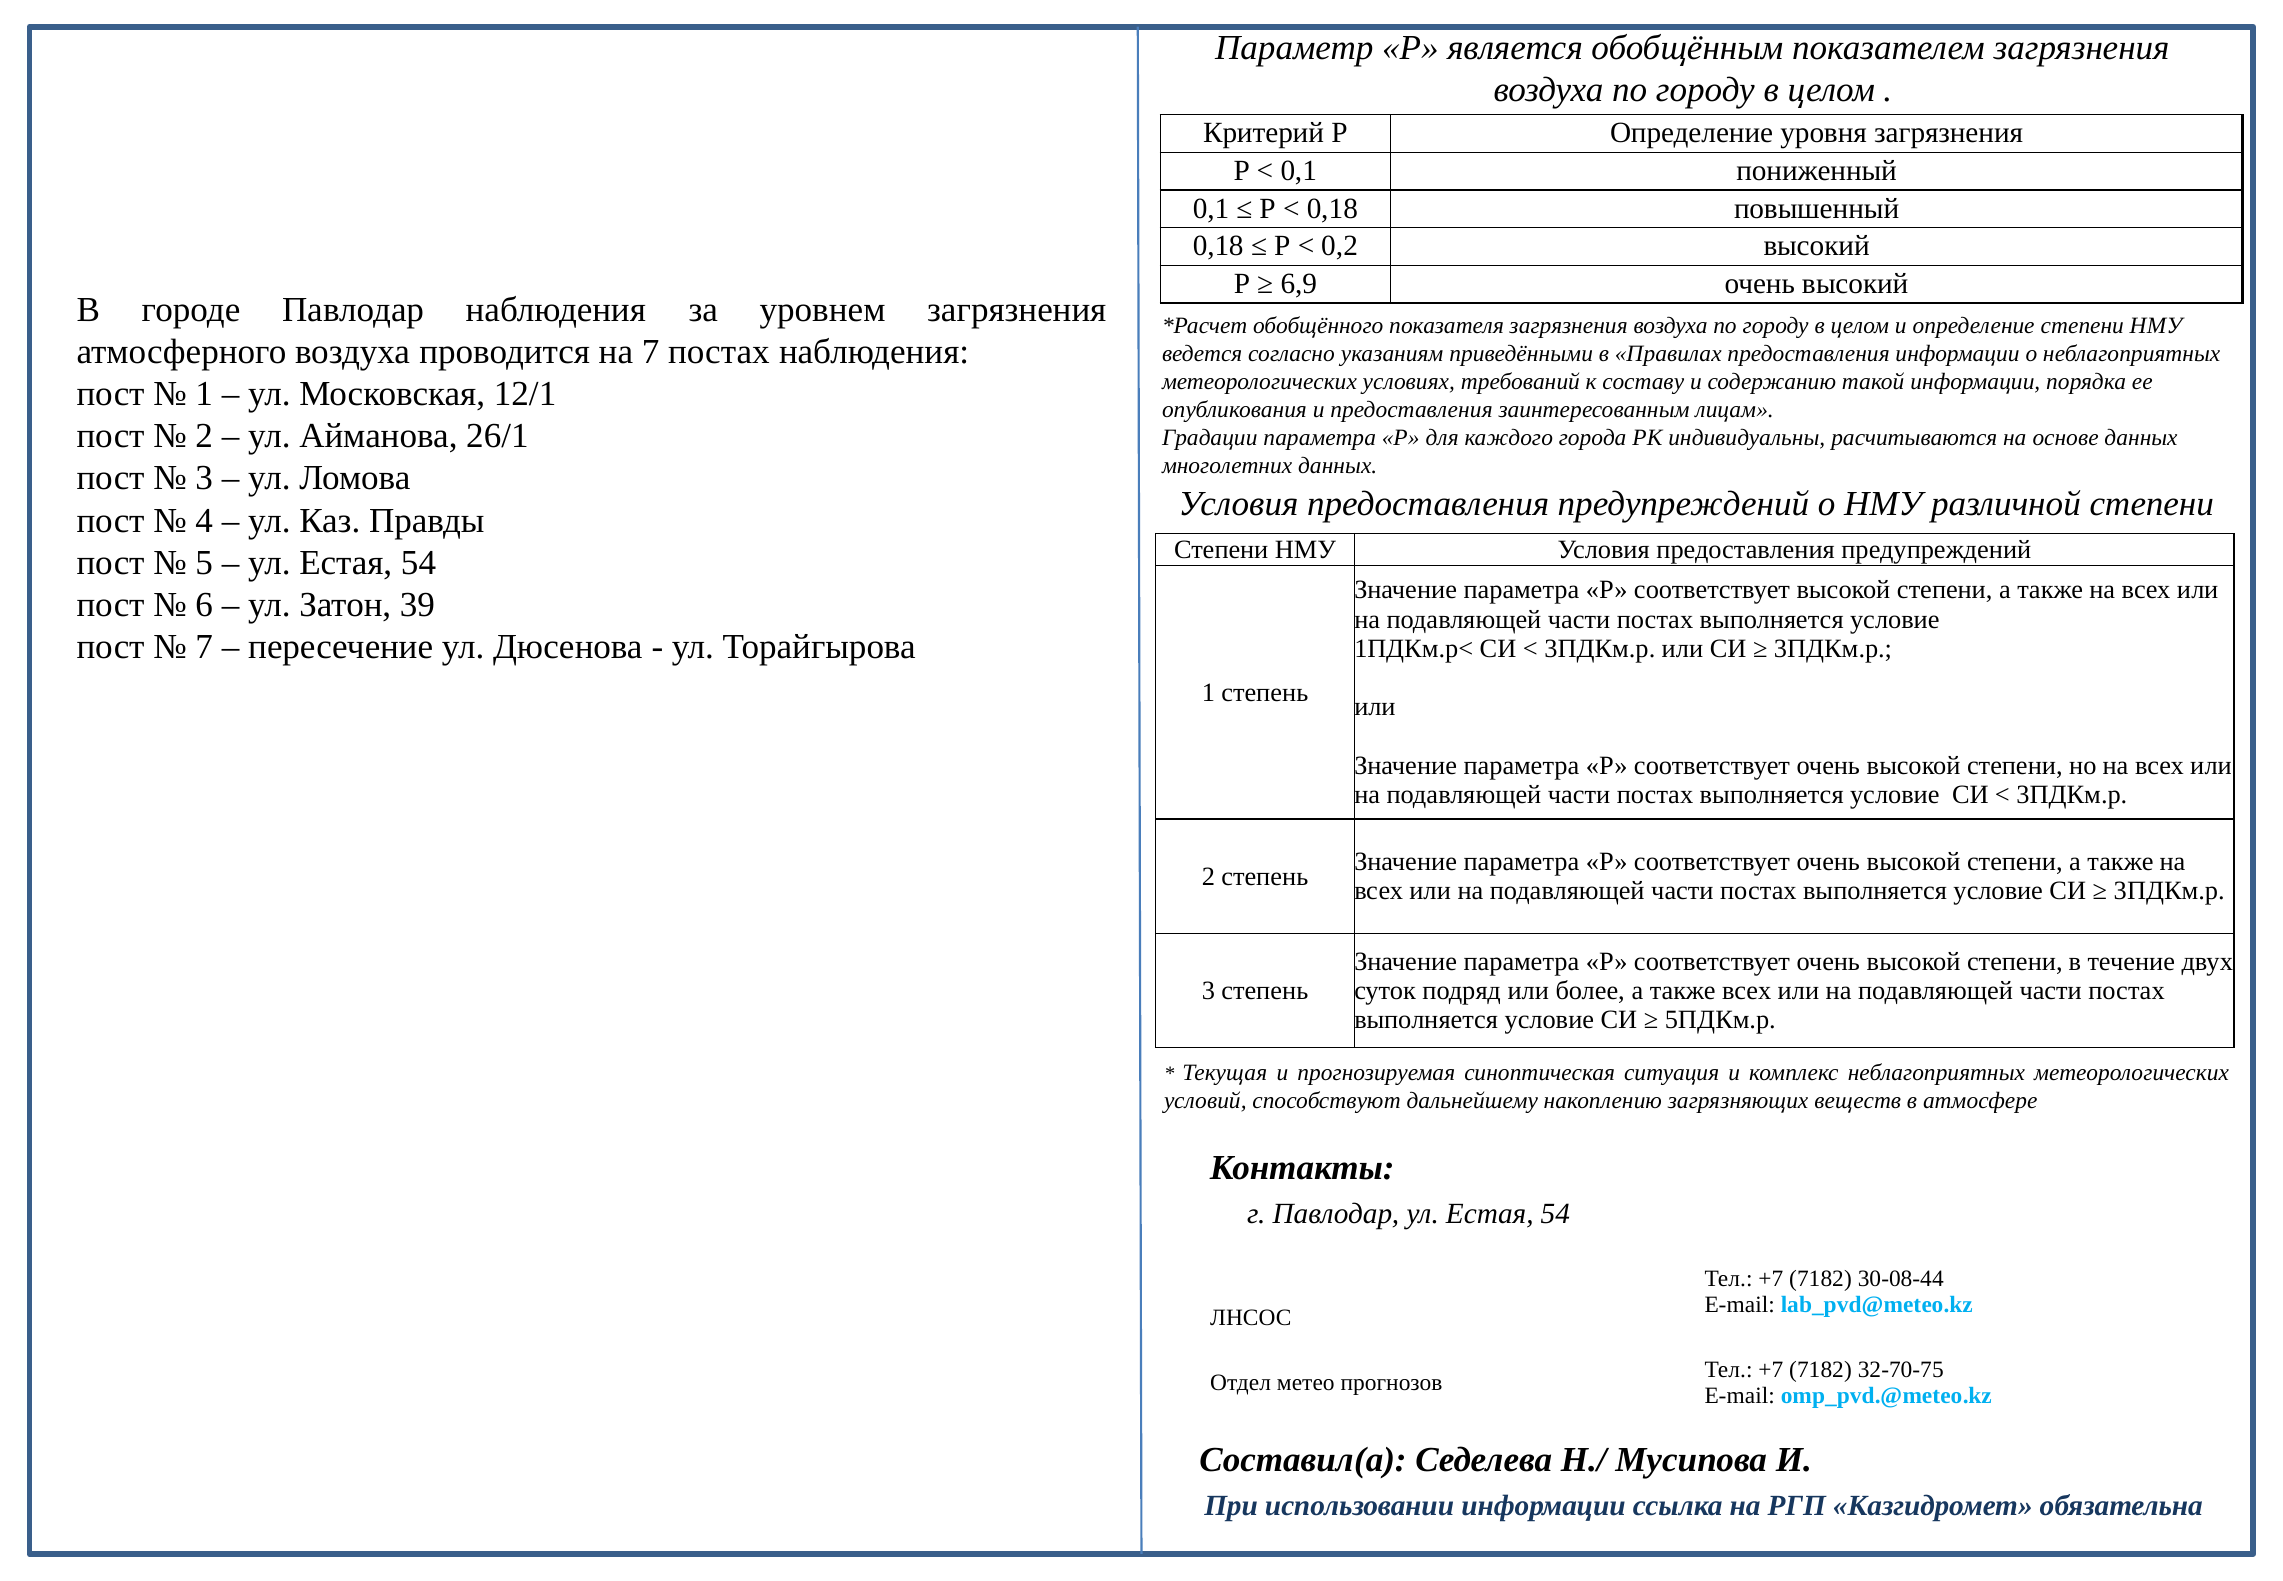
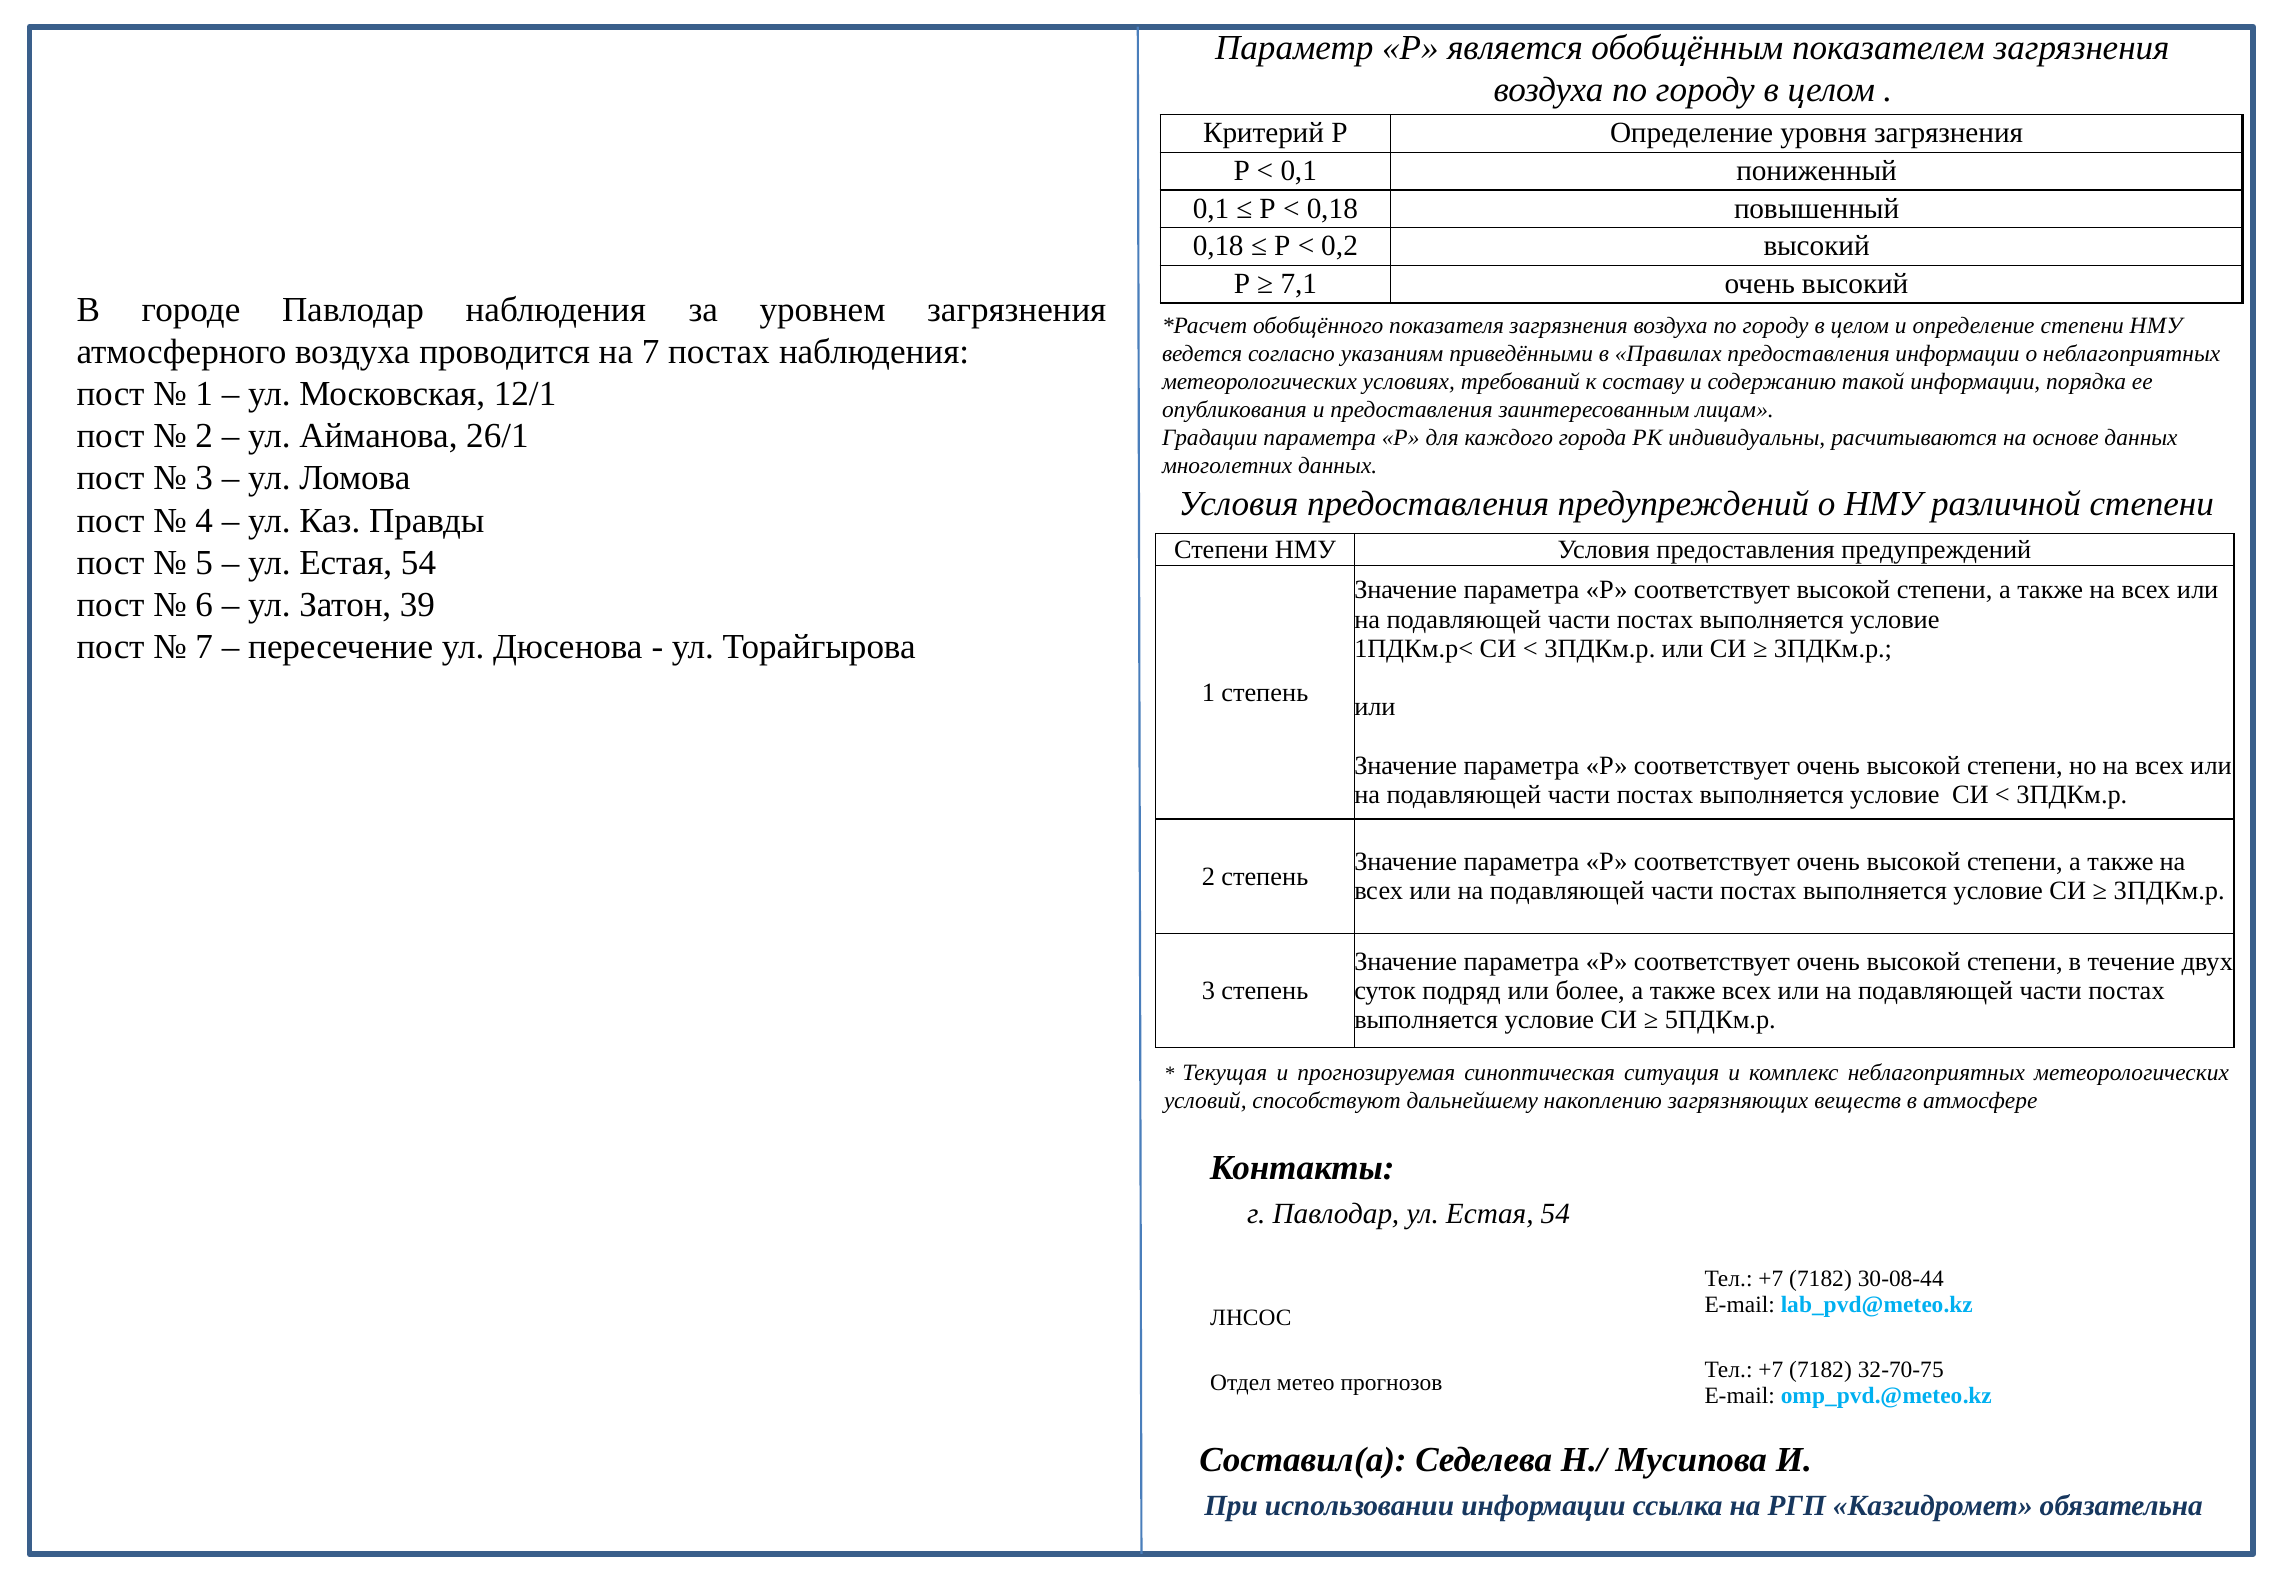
6,9: 6,9 -> 7,1
